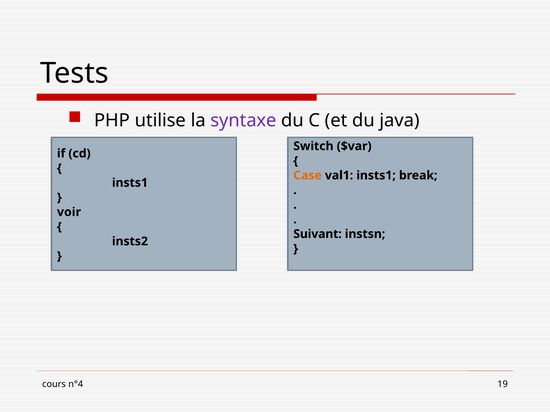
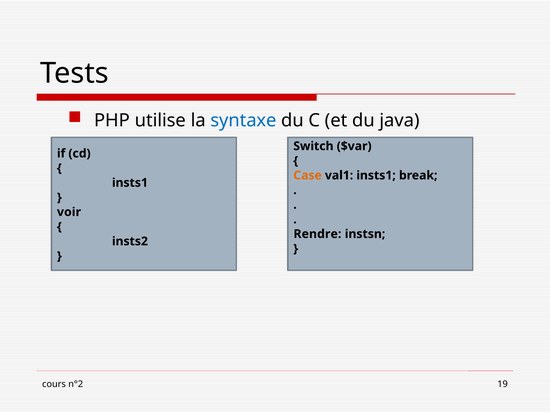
syntaxe colour: purple -> blue
Suivant: Suivant -> Rendre
n°4: n°4 -> n°2
